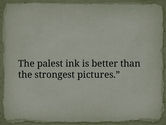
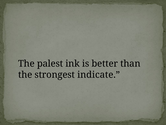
pictures: pictures -> indicate
